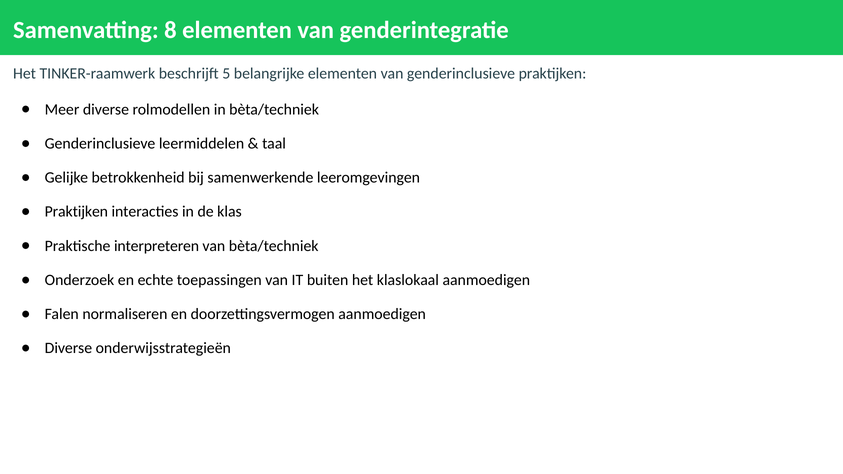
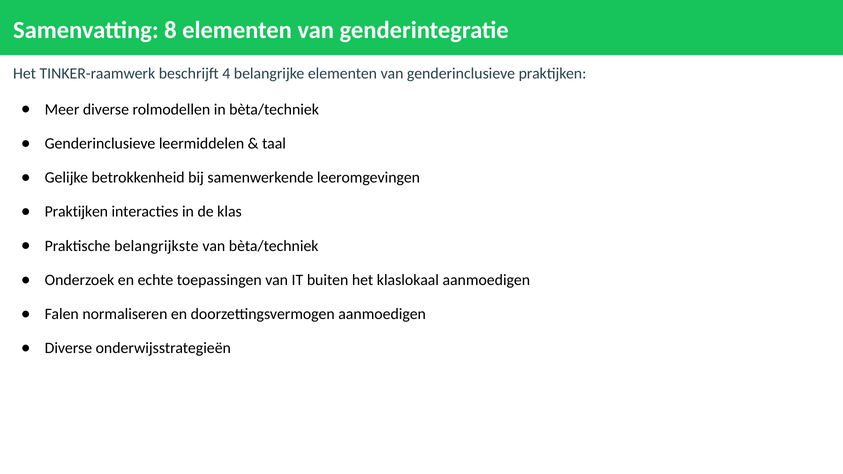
5: 5 -> 4
interpreteren: interpreteren -> belangrijkste
